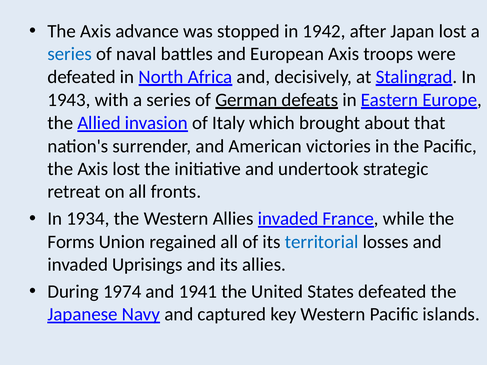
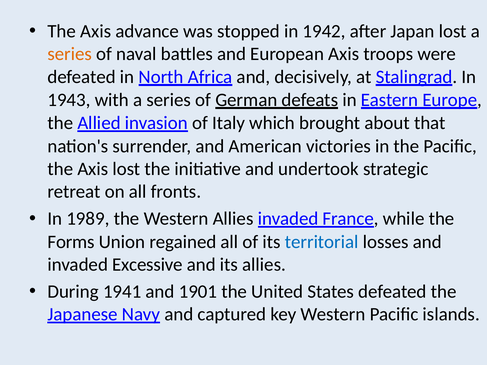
series at (70, 54) colour: blue -> orange
1934: 1934 -> 1989
Uprisings: Uprisings -> Excessive
1974: 1974 -> 1941
1941: 1941 -> 1901
